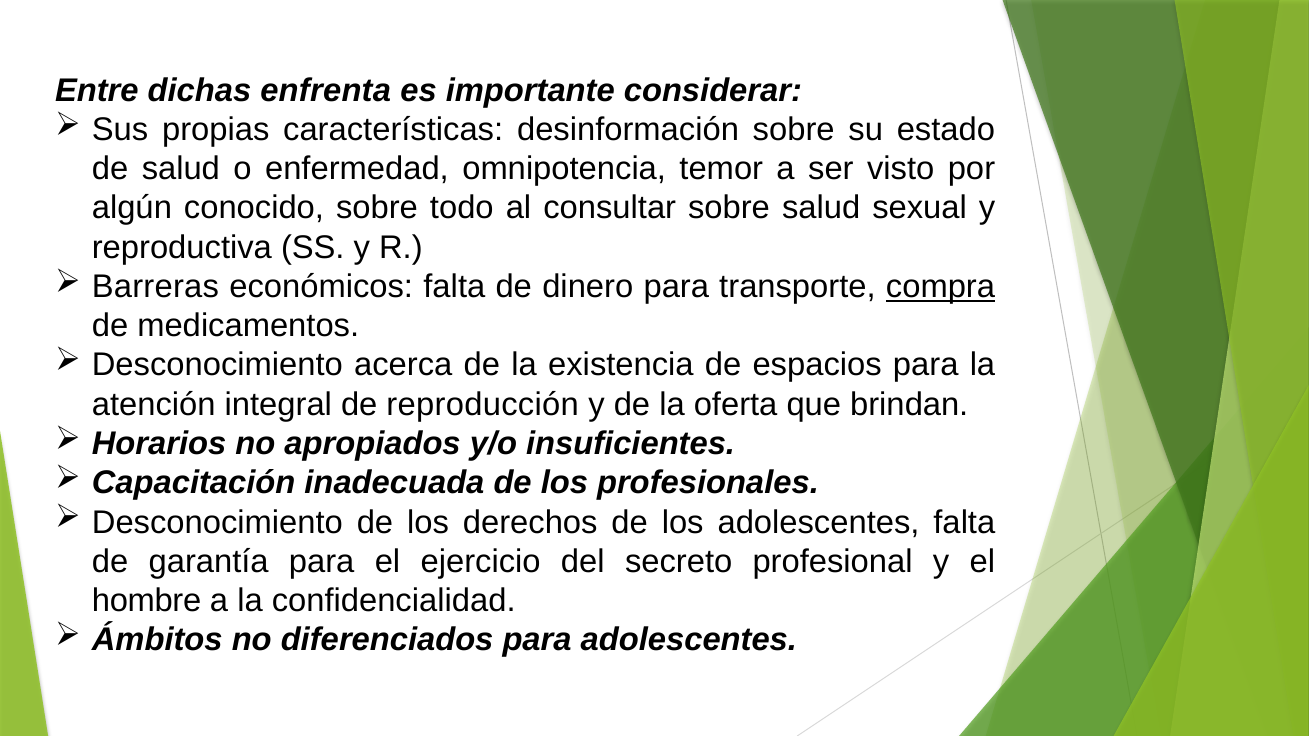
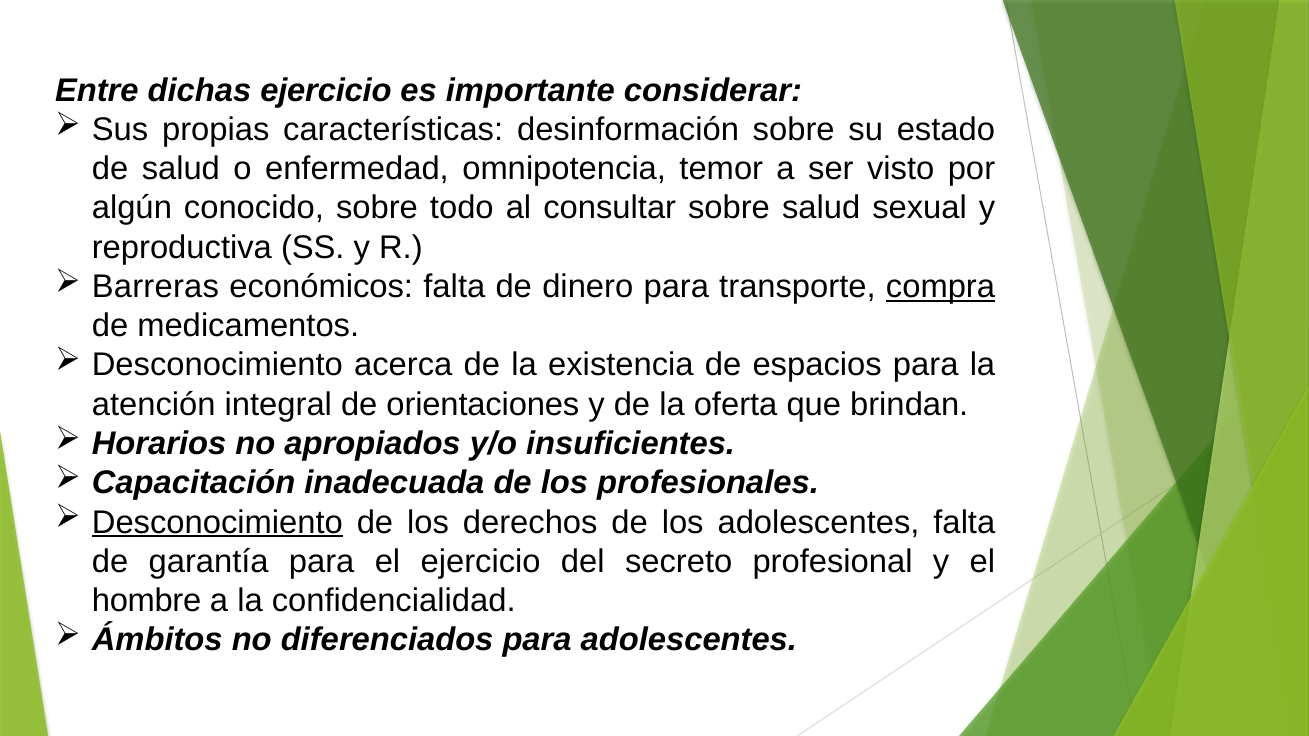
dichas enfrenta: enfrenta -> ejercicio
reproducción: reproducción -> orientaciones
Desconocimiento at (217, 522) underline: none -> present
